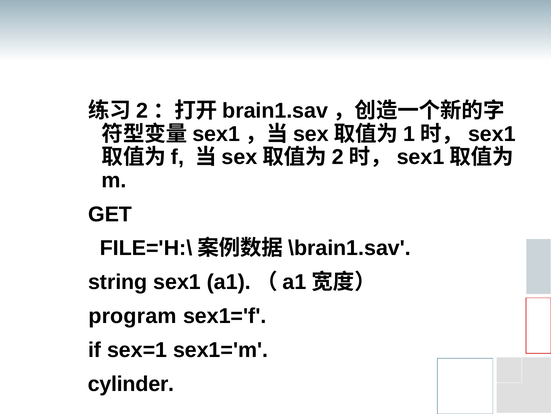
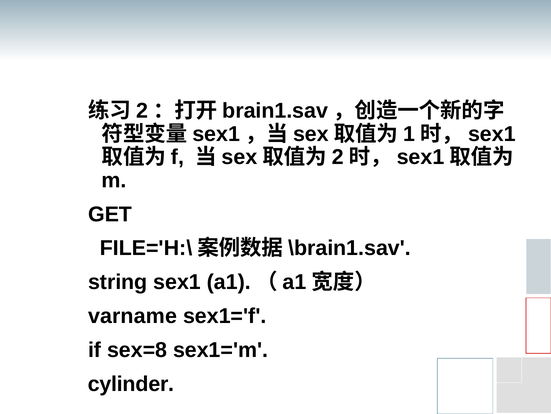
program: program -> varname
sex=1: sex=1 -> sex=8
